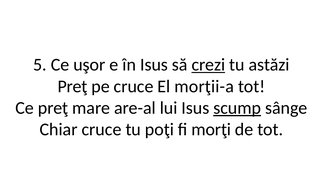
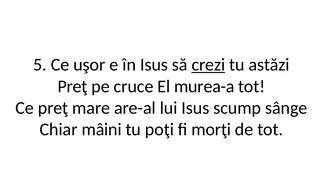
morţii-a: morţii-a -> murea-a
scump underline: present -> none
Chiar cruce: cruce -> mâini
